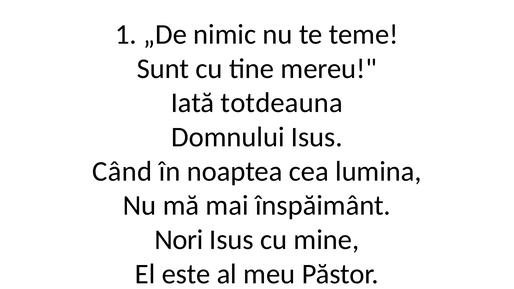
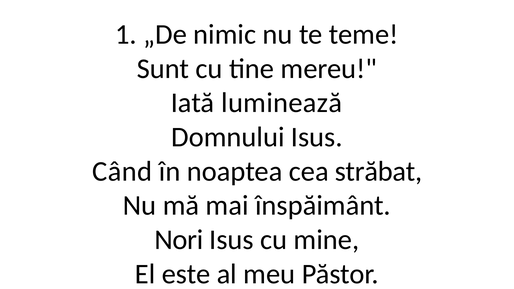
totdeauna: totdeauna -> luminează
lumina: lumina -> străbat
